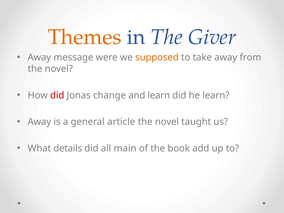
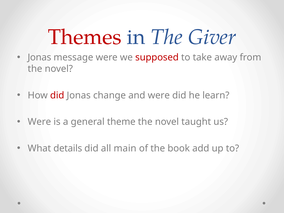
Themes colour: orange -> red
Away at (39, 57): Away -> Jonas
supposed colour: orange -> red
and learn: learn -> were
Away at (39, 122): Away -> Were
article: article -> theme
